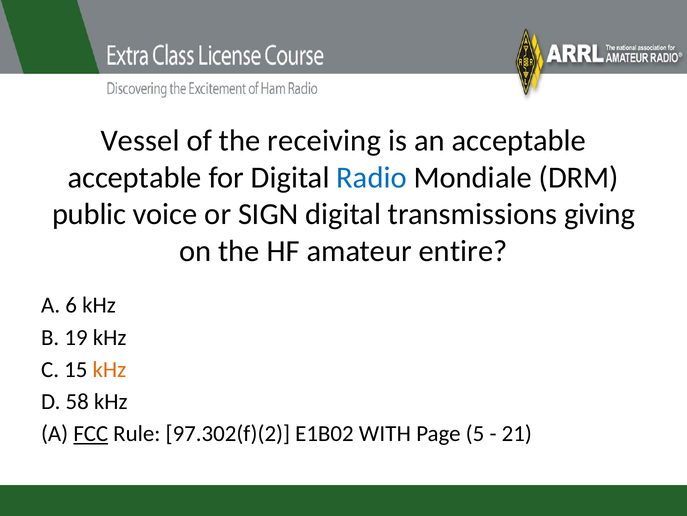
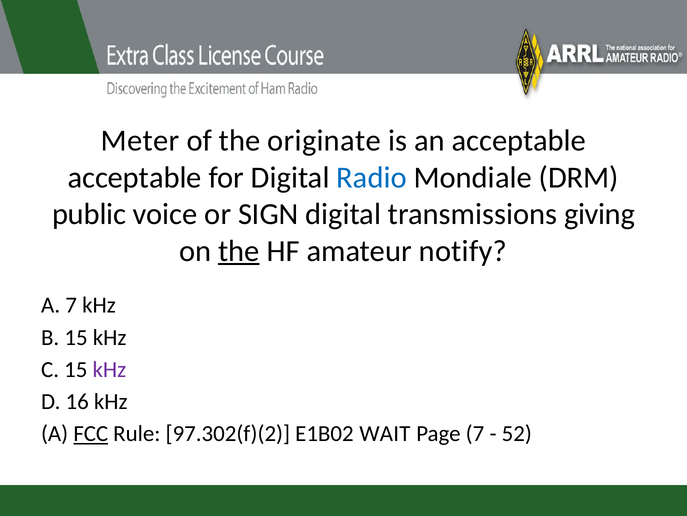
Vessel: Vessel -> Meter
receiving: receiving -> originate
the at (239, 251) underline: none -> present
entire: entire -> notify
A 6: 6 -> 7
B 19: 19 -> 15
kHz at (109, 369) colour: orange -> purple
58: 58 -> 16
WITH: WITH -> WAIT
Page 5: 5 -> 7
21: 21 -> 52
